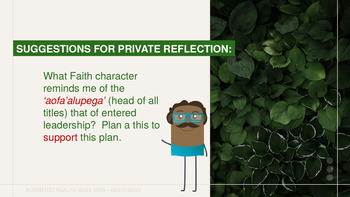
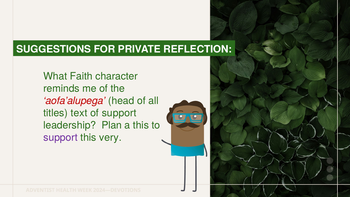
that: that -> text
of entered: entered -> support
support at (61, 137) colour: red -> purple
this plan: plan -> very
